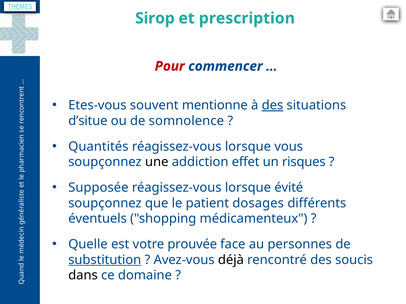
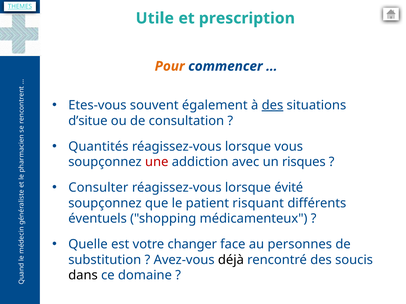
Sirop: Sirop -> Utile
Pour colour: red -> orange
mentionne: mentionne -> également
somnolence: somnolence -> consultation
une colour: black -> red
effet: effet -> avec
Supposée: Supposée -> Consulter
dosages: dosages -> risquant
prouvée: prouvée -> changer
substitution underline: present -> none
